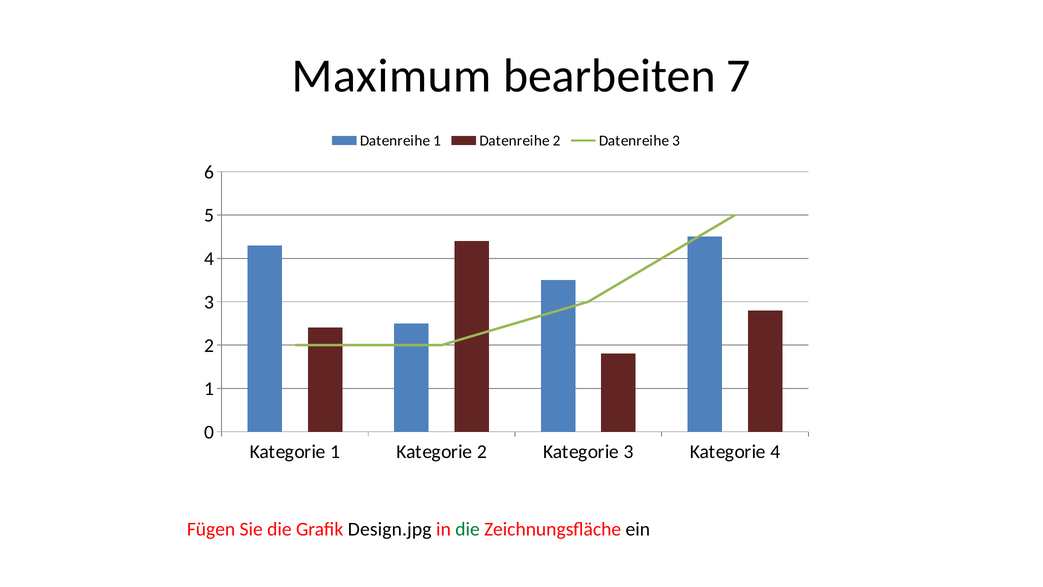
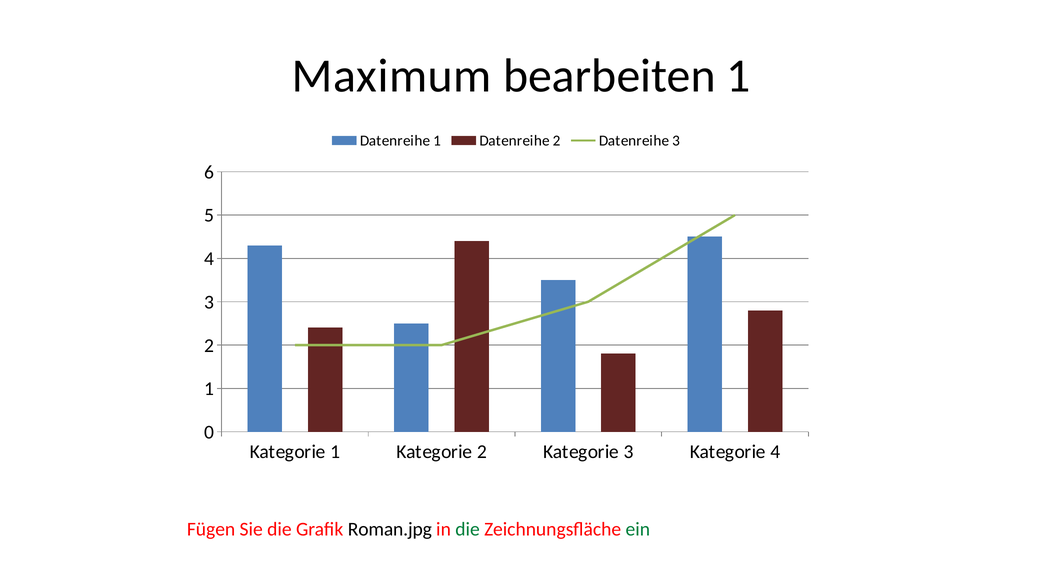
bearbeiten 7: 7 -> 1
Design.jpg: Design.jpg -> Roman.jpg
ein colour: black -> green
